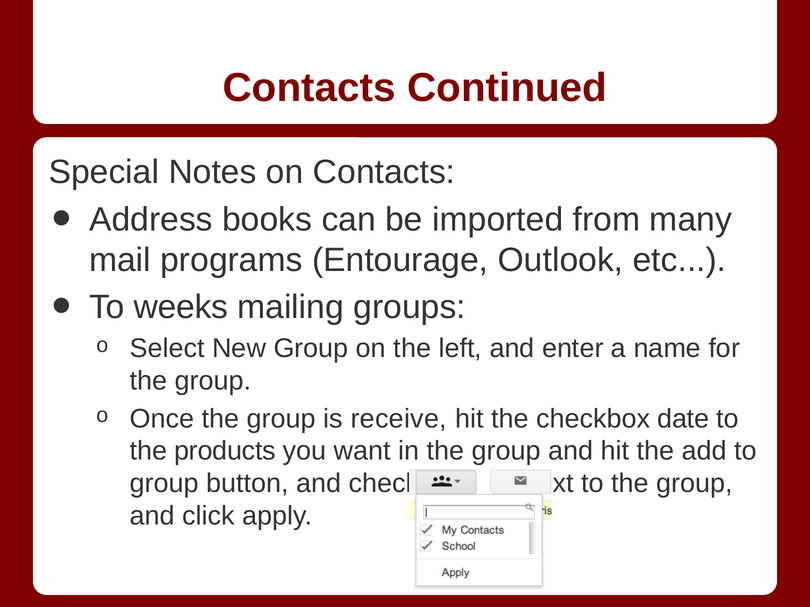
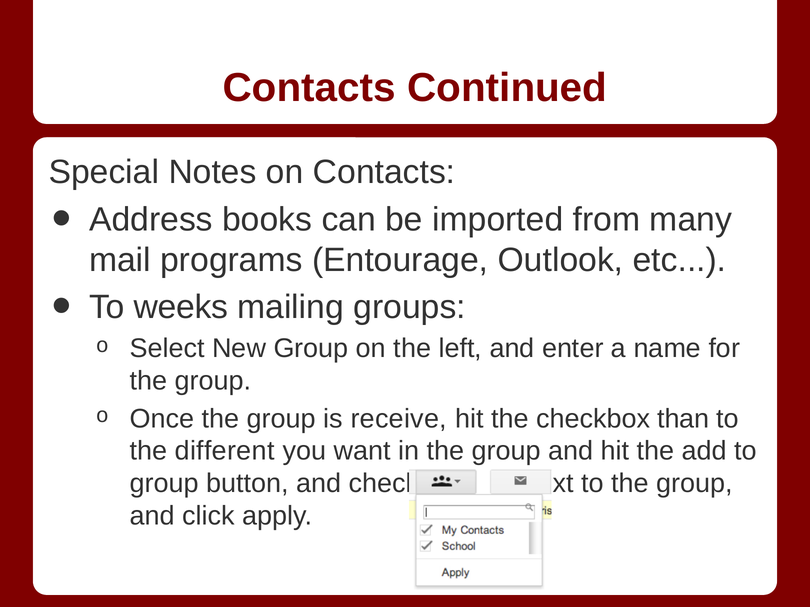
date: date -> than
products: products -> different
